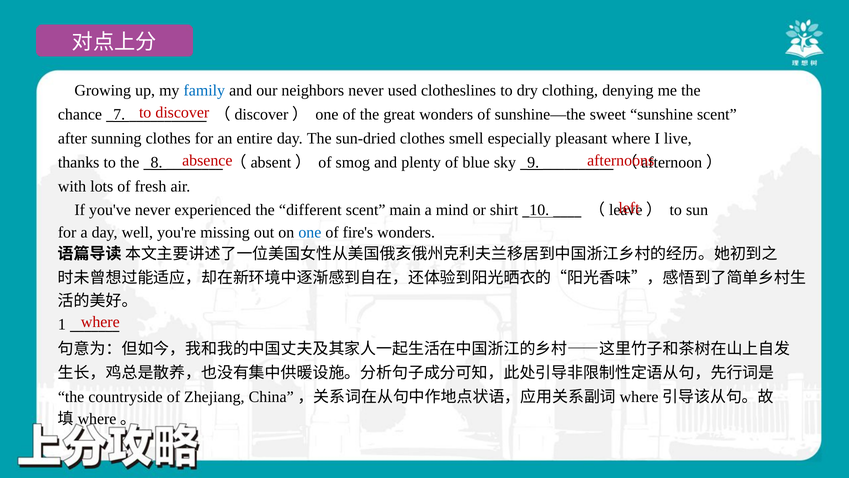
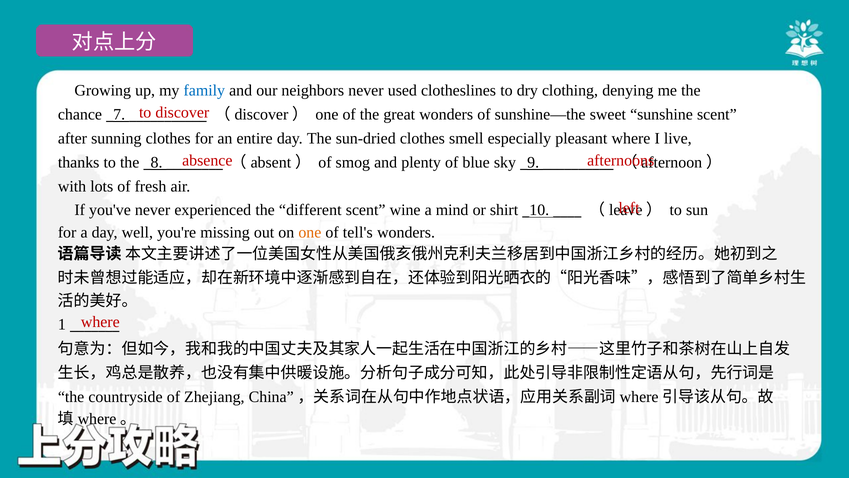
main: main -> wine
one at (310, 232) colour: blue -> orange
fire's: fire's -> tell's
